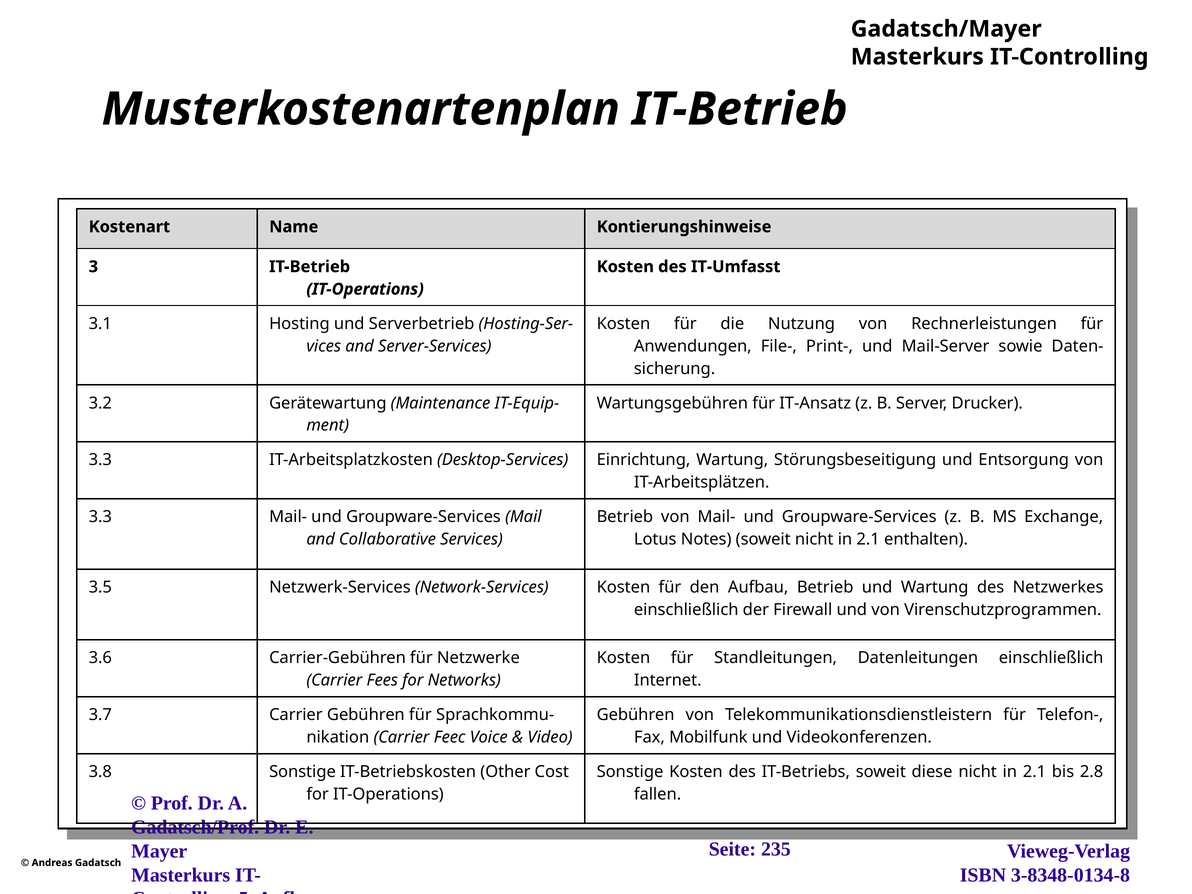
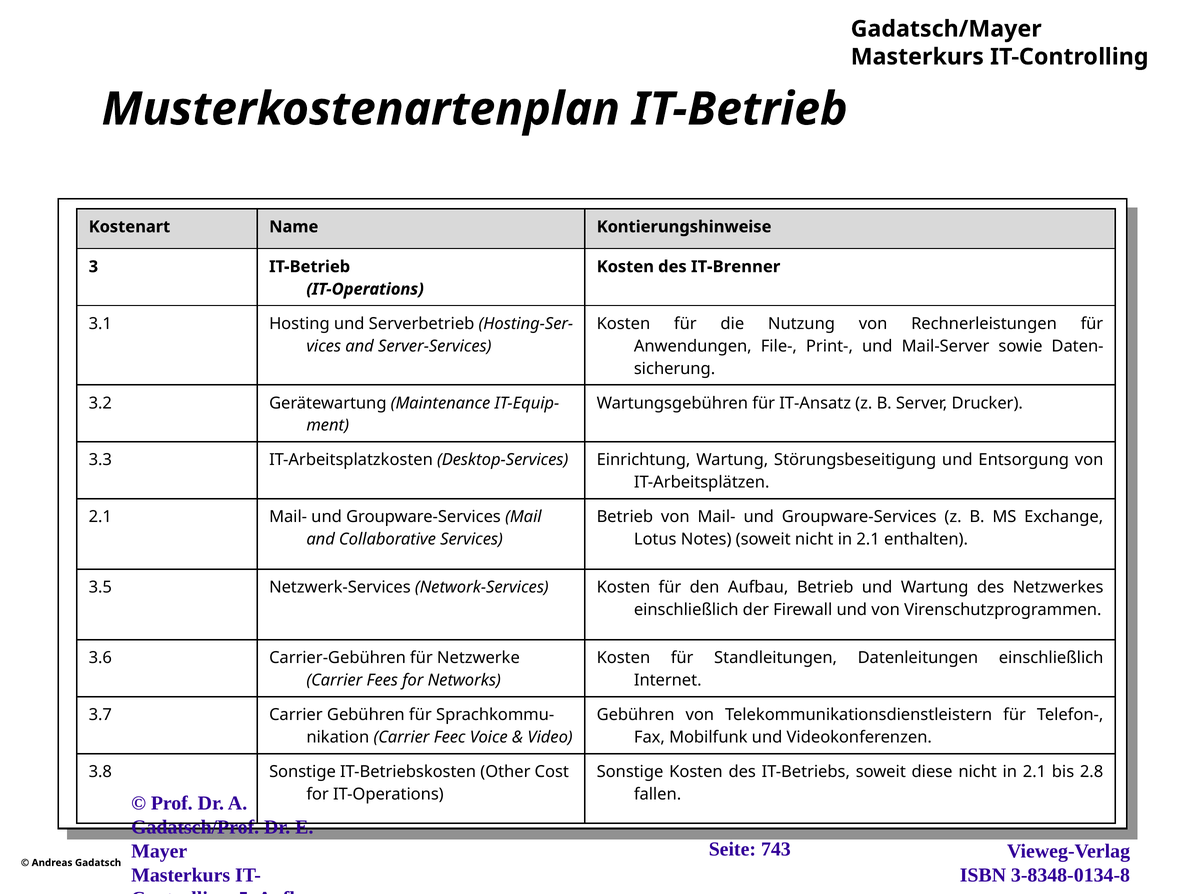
IT-Umfasst: IT-Umfasst -> IT-Brenner
3.3 at (100, 517): 3.3 -> 2.1
235: 235 -> 743
